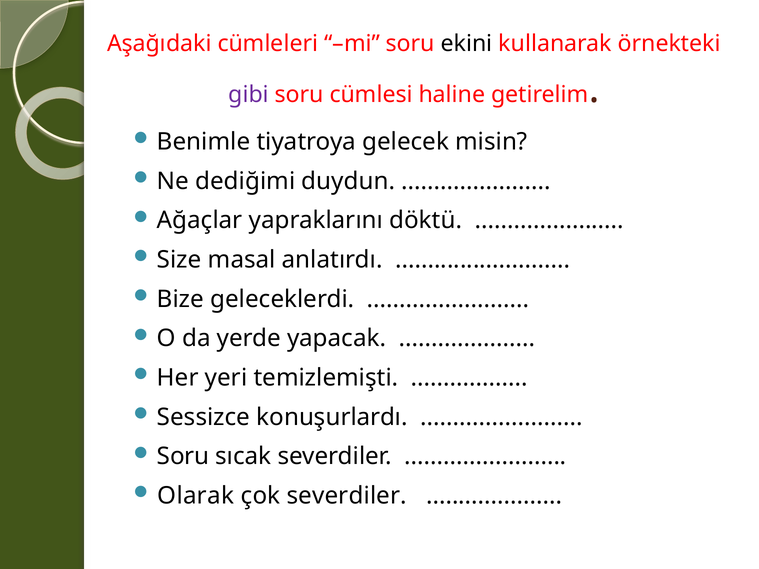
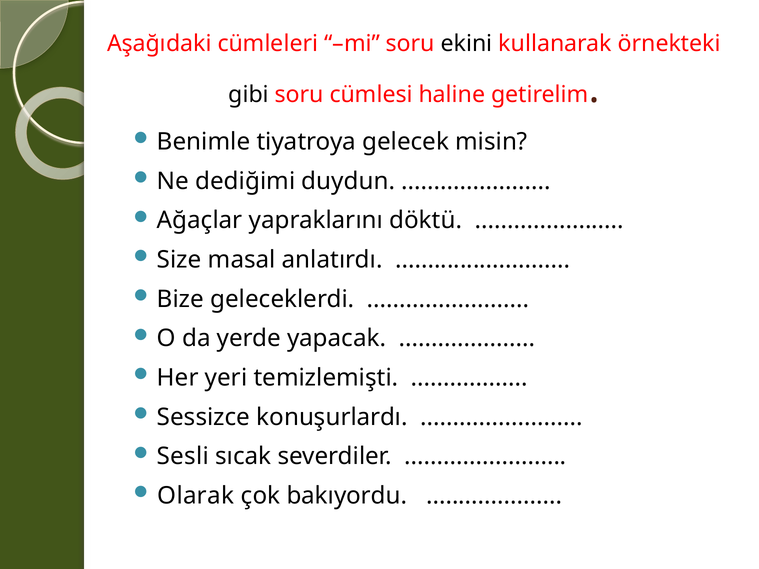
gibi colour: purple -> black
Soru at (183, 457): Soru -> Sesli
çok severdiler: severdiler -> bakıyordu
